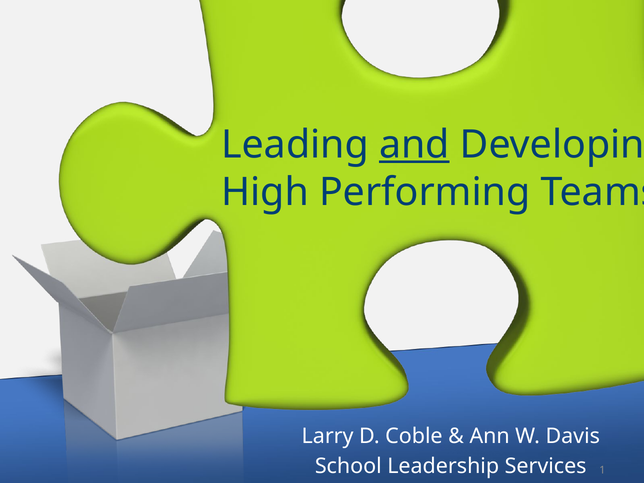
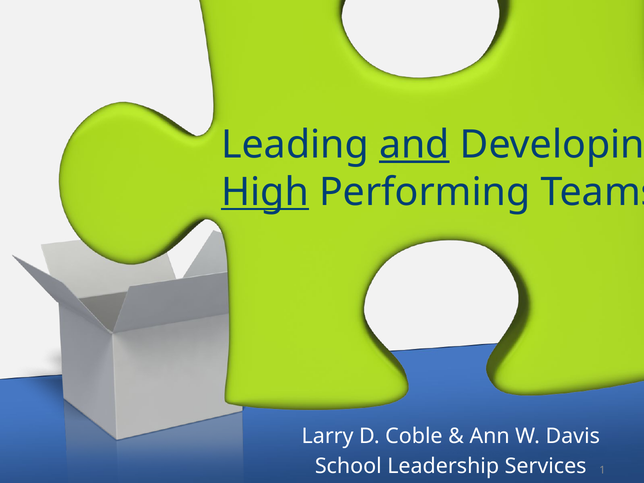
High underline: none -> present
